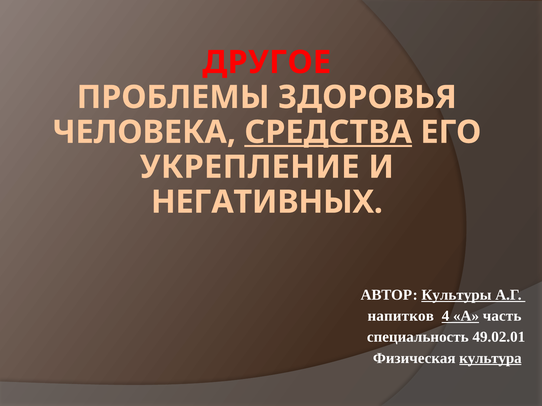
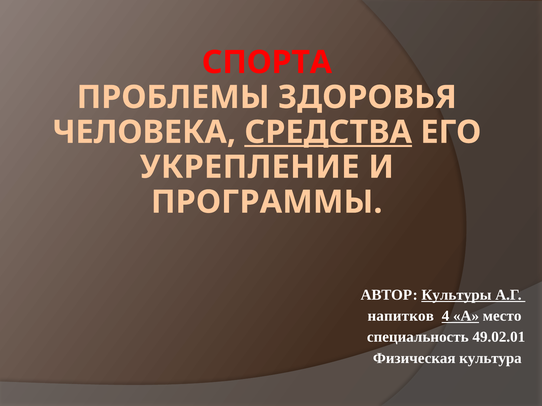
ДРУГОЕ: ДРУГОЕ -> СПОРТА
НЕГАТИВНЫХ: НЕГАТИВНЫХ -> ПРОГРАММЫ
часть: часть -> место
культура underline: present -> none
